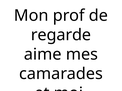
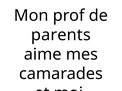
regarde: regarde -> parents
